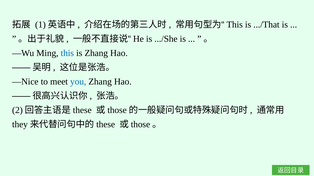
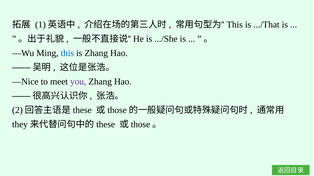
you colour: blue -> purple
